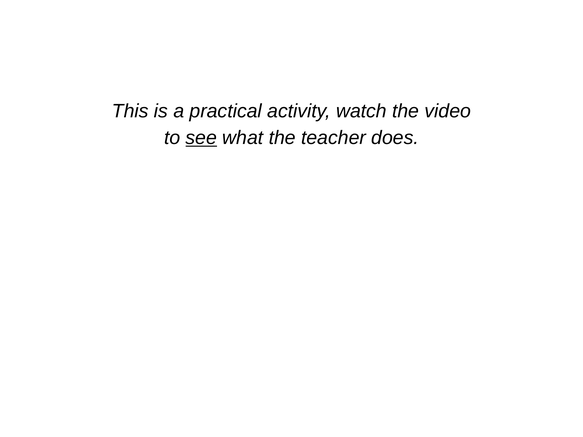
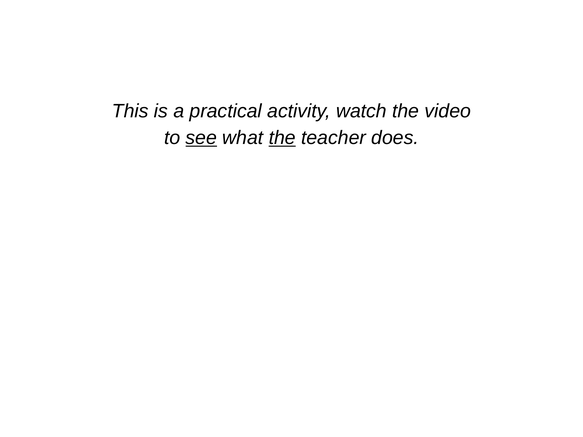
the at (282, 138) underline: none -> present
